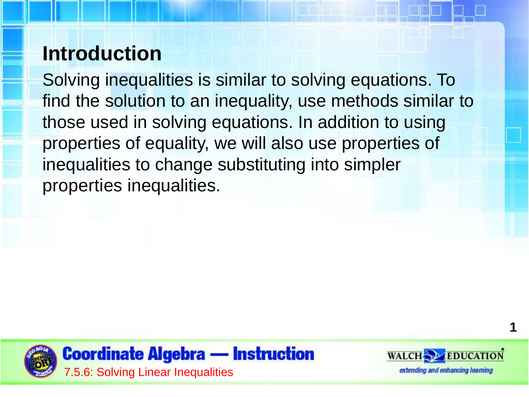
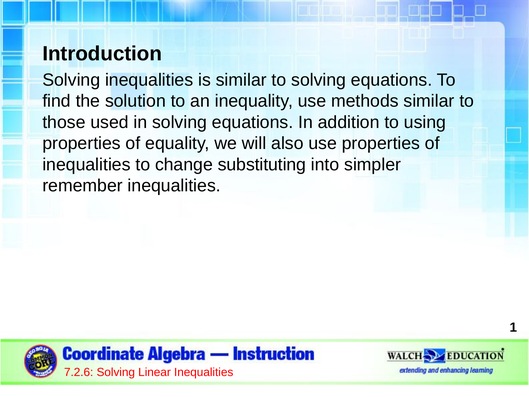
properties at (82, 186): properties -> remember
7.5.6: 7.5.6 -> 7.2.6
